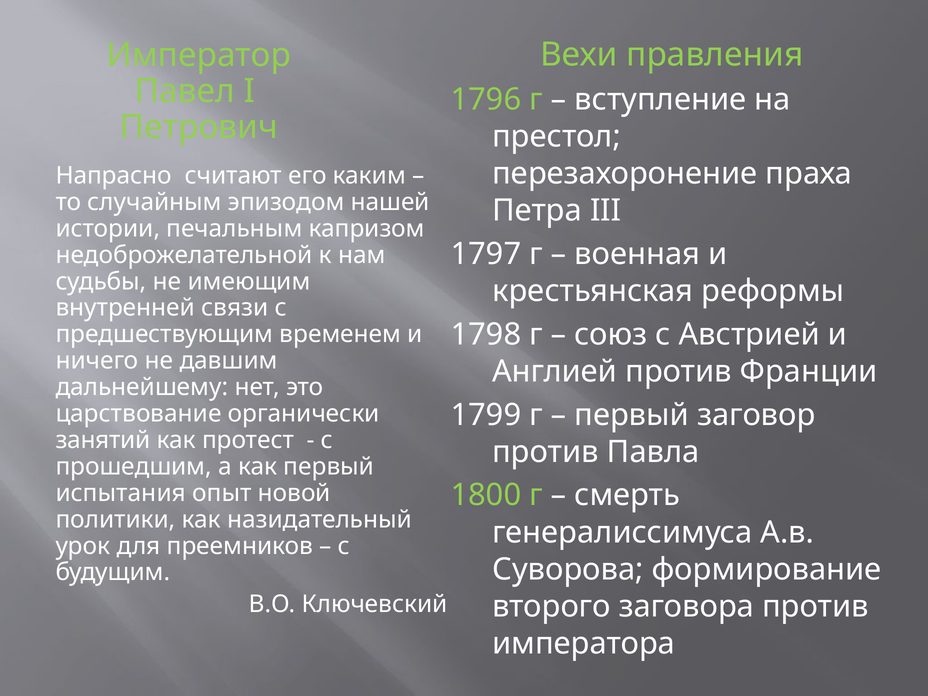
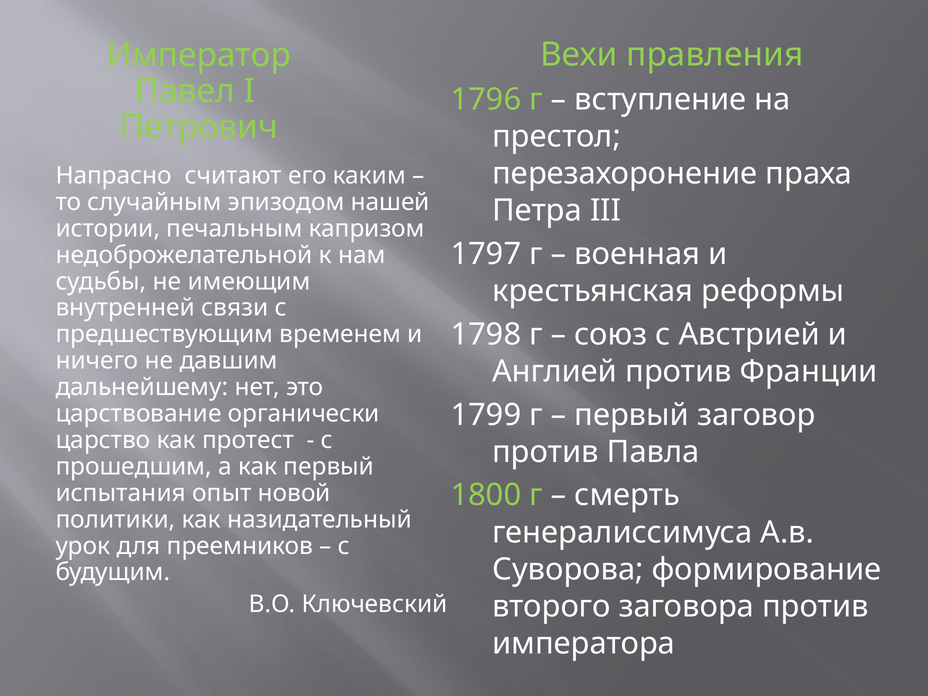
занятий: занятий -> царство
